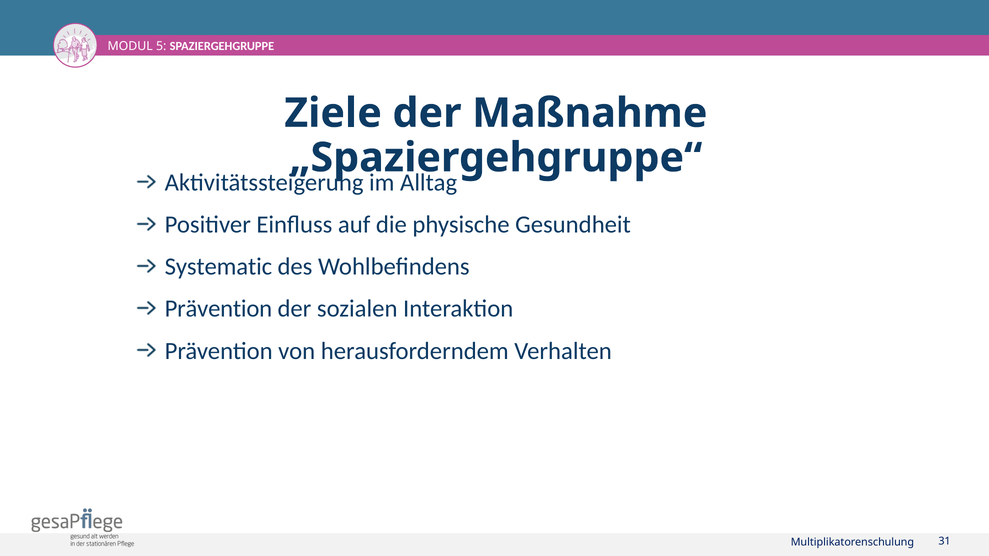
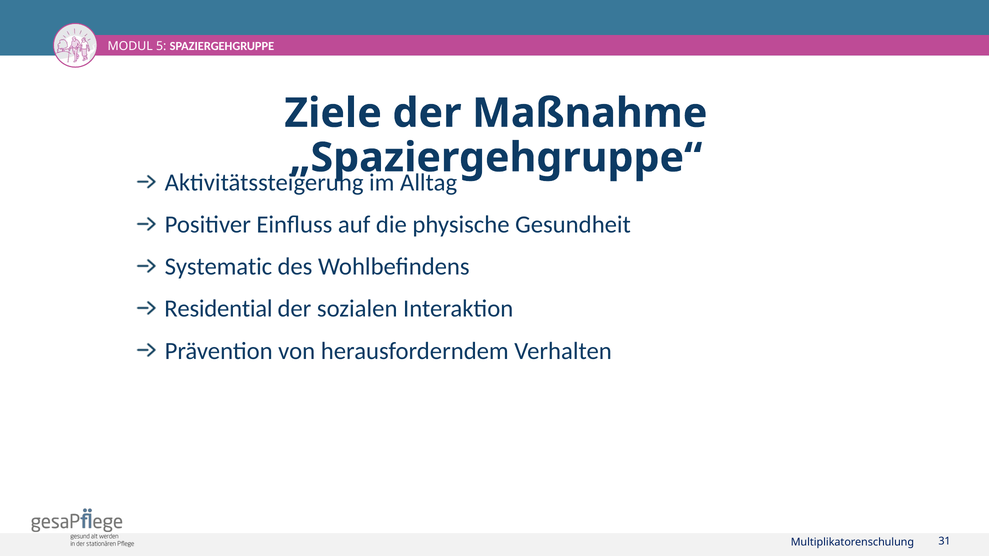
Prävention at (218, 309): Prävention -> Residential
